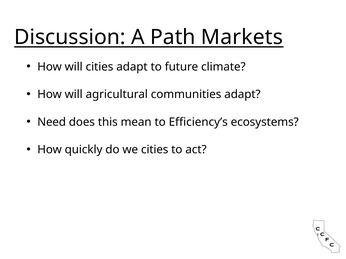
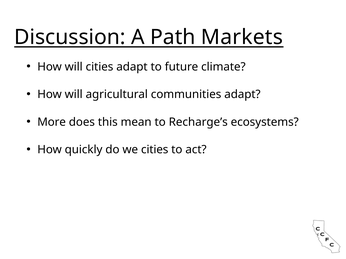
Need: Need -> More
Efficiency’s: Efficiency’s -> Recharge’s
